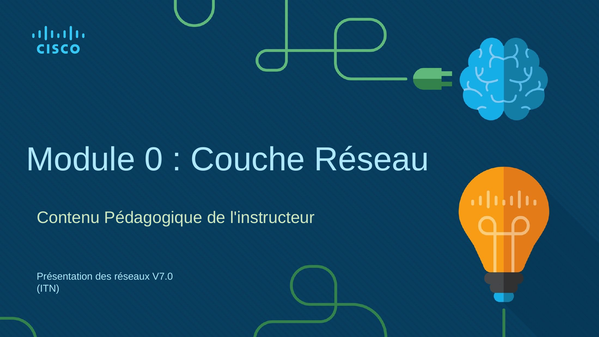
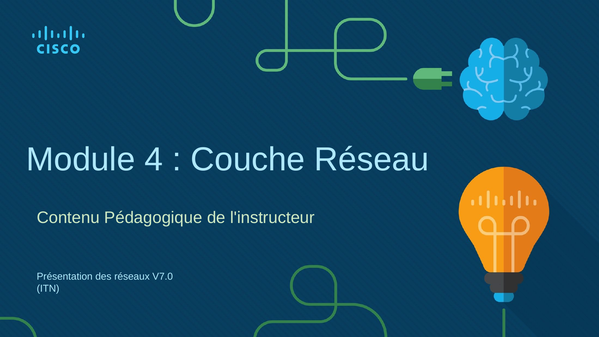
0: 0 -> 4
